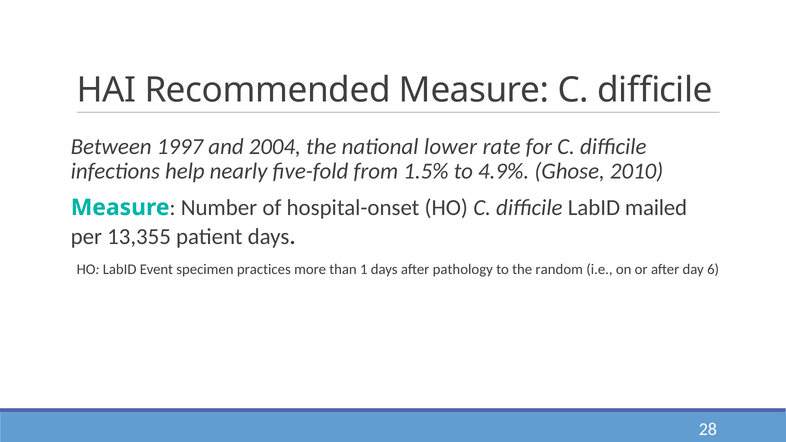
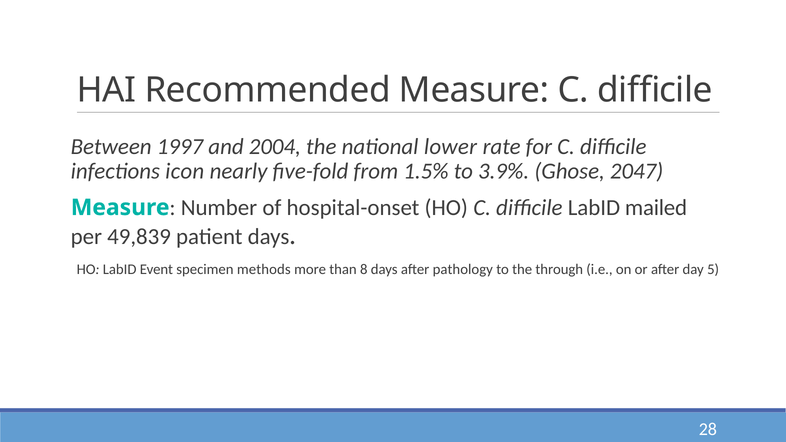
help: help -> icon
4.9%: 4.9% -> 3.9%
2010: 2010 -> 2047
13,355: 13,355 -> 49,839
practices: practices -> methods
1: 1 -> 8
random: random -> through
6: 6 -> 5
